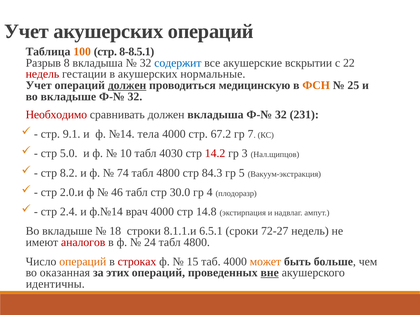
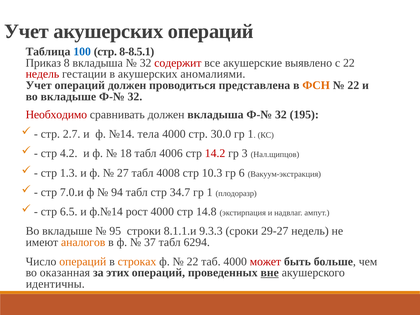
100 colour: orange -> blue
Разрыв: Разрыв -> Приказ
содержит colour: blue -> red
вскрытии: вскрытии -> выявлено
нормальные: нормальные -> аномалиями
должен at (127, 85) underline: present -> none
медицинскую: медицинскую -> представлена
25 at (353, 85): 25 -> 22
231: 231 -> 195
9.1: 9.1 -> 2.7
67.2: 67.2 -> 30.0
7 at (251, 134): 7 -> 1
5.0: 5.0 -> 4.2
10: 10 -> 18
4030: 4030 -> 4006
8.2: 8.2 -> 1.3
74: 74 -> 27
4800 at (168, 173): 4800 -> 4008
84.3: 84.3 -> 10.3
5: 5 -> 6
2.0.и: 2.0.и -> 7.0.и
46: 46 -> 94
30.0: 30.0 -> 34.7
4 at (210, 192): 4 -> 1
2.4: 2.4 -> 6.5
врач: врач -> рост
18: 18 -> 95
6.5.1: 6.5.1 -> 9.3.3
72-27: 72-27 -> 29-27
аналогов colour: red -> orange
24: 24 -> 37
4800 at (197, 242): 4800 -> 6294
строках colour: red -> orange
15 at (193, 262): 15 -> 22
может colour: orange -> red
